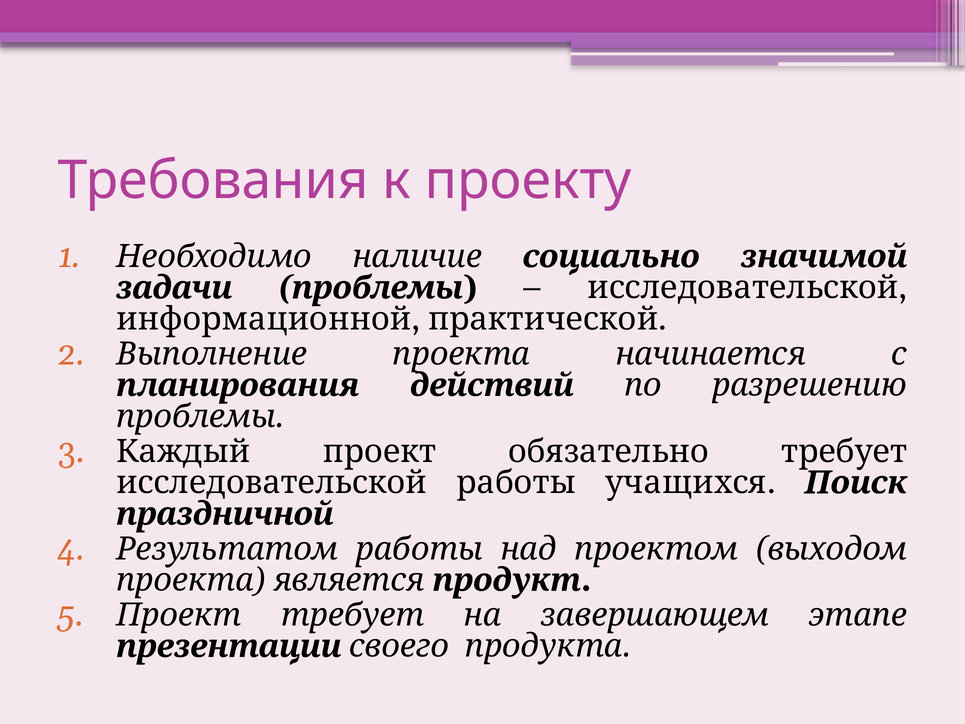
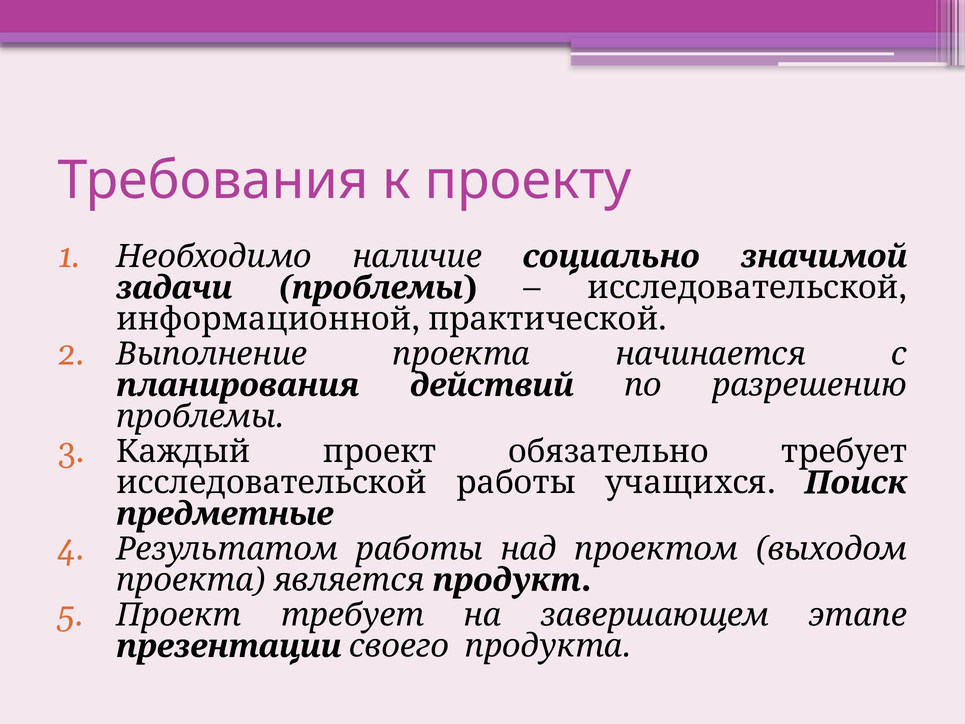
праздничной: праздничной -> предметные
